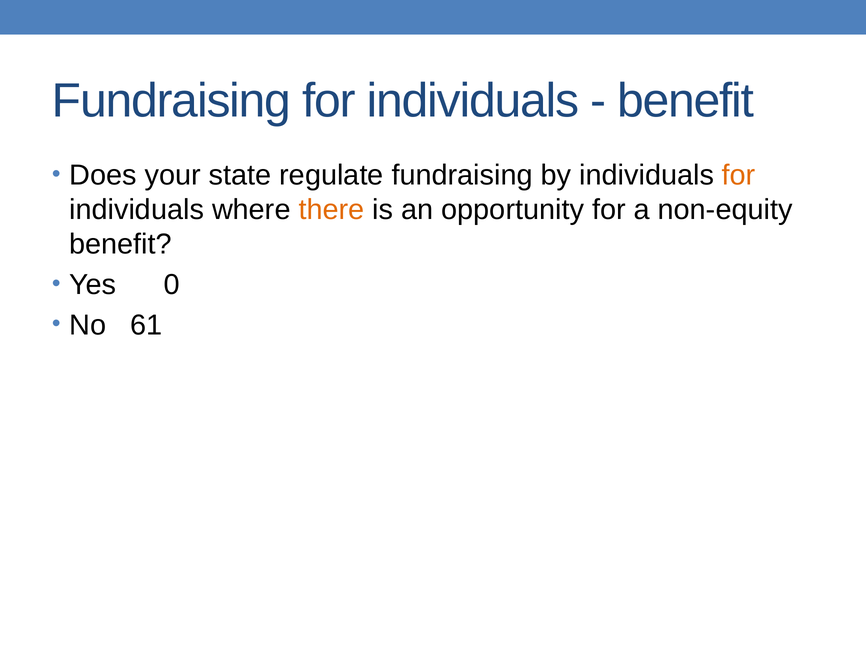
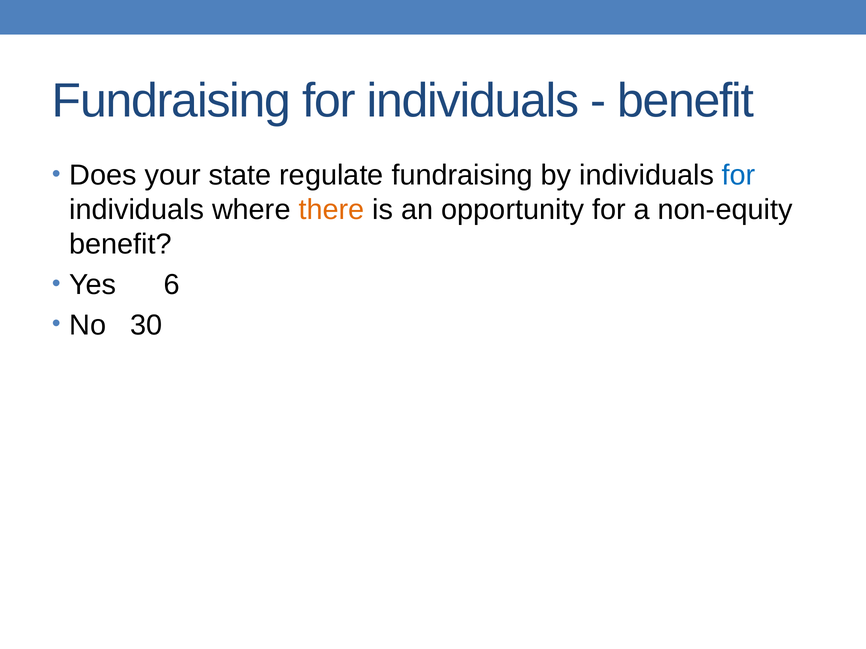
for at (739, 175) colour: orange -> blue
0: 0 -> 6
61: 61 -> 30
